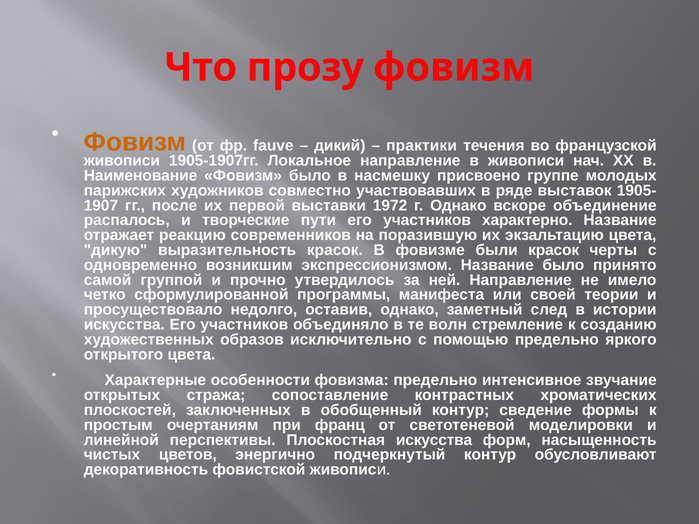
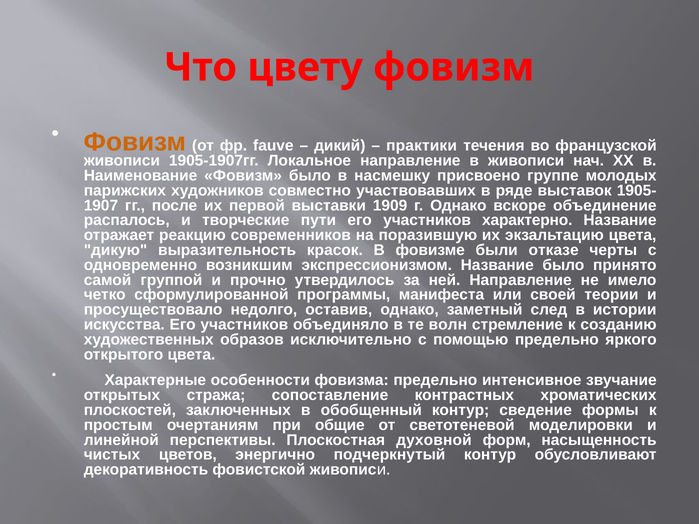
прозу: прозу -> цвету
1972: 1972 -> 1909
были красок: красок -> отказе
франц: франц -> общие
Плоскостная искусства: искусства -> духовной
